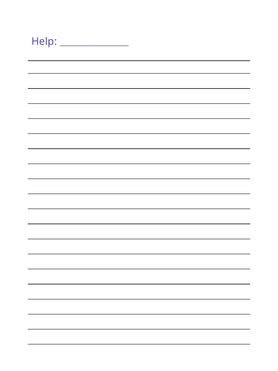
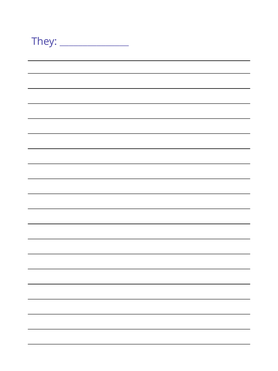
Help: Help -> They
